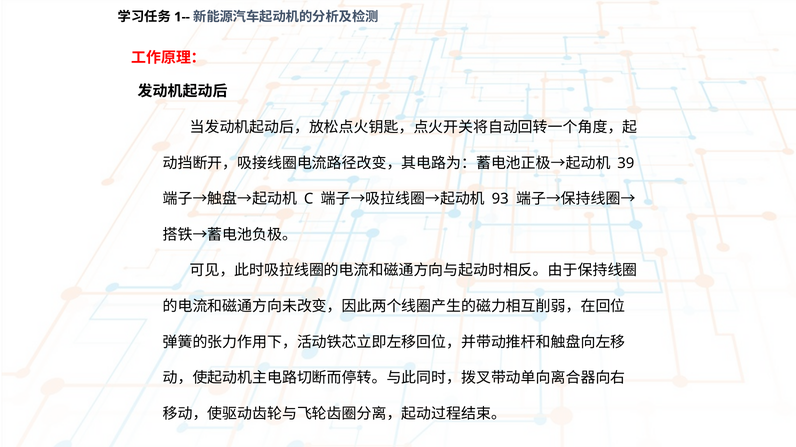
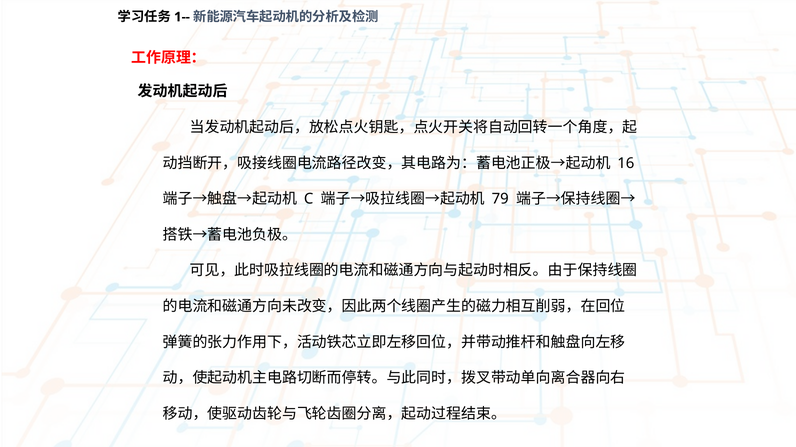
39: 39 -> 16
93: 93 -> 79
